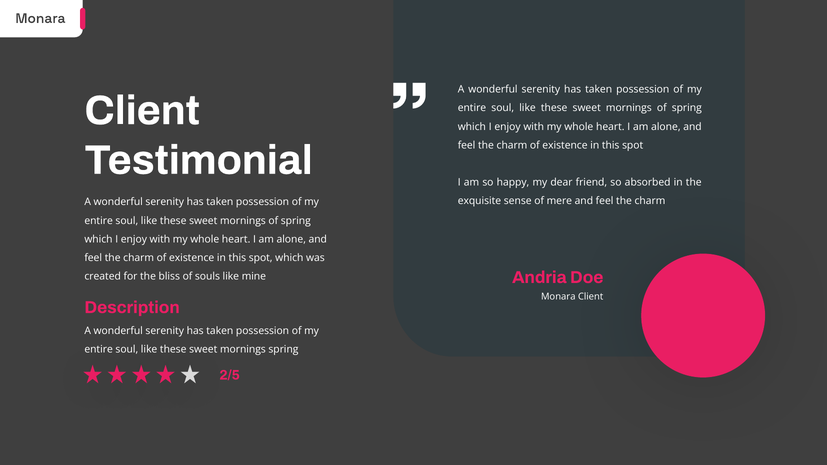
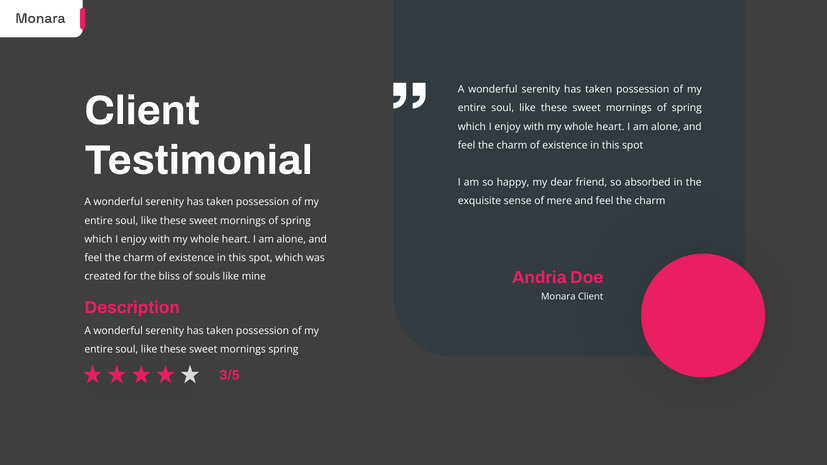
2/5: 2/5 -> 3/5
